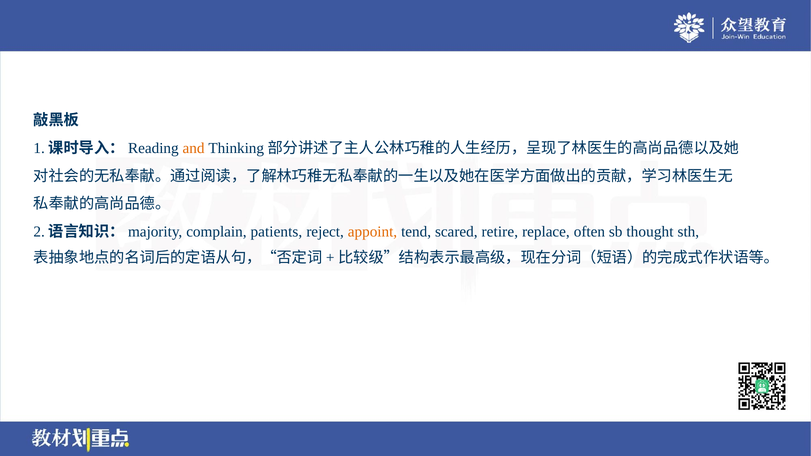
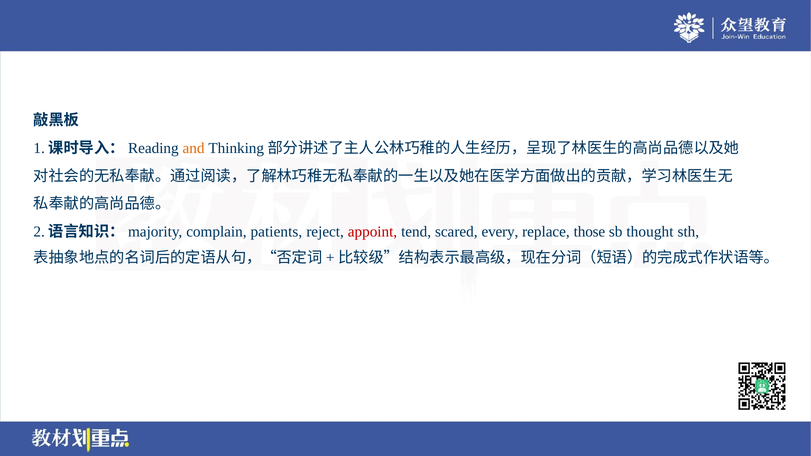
appoint colour: orange -> red
retire: retire -> every
often: often -> those
